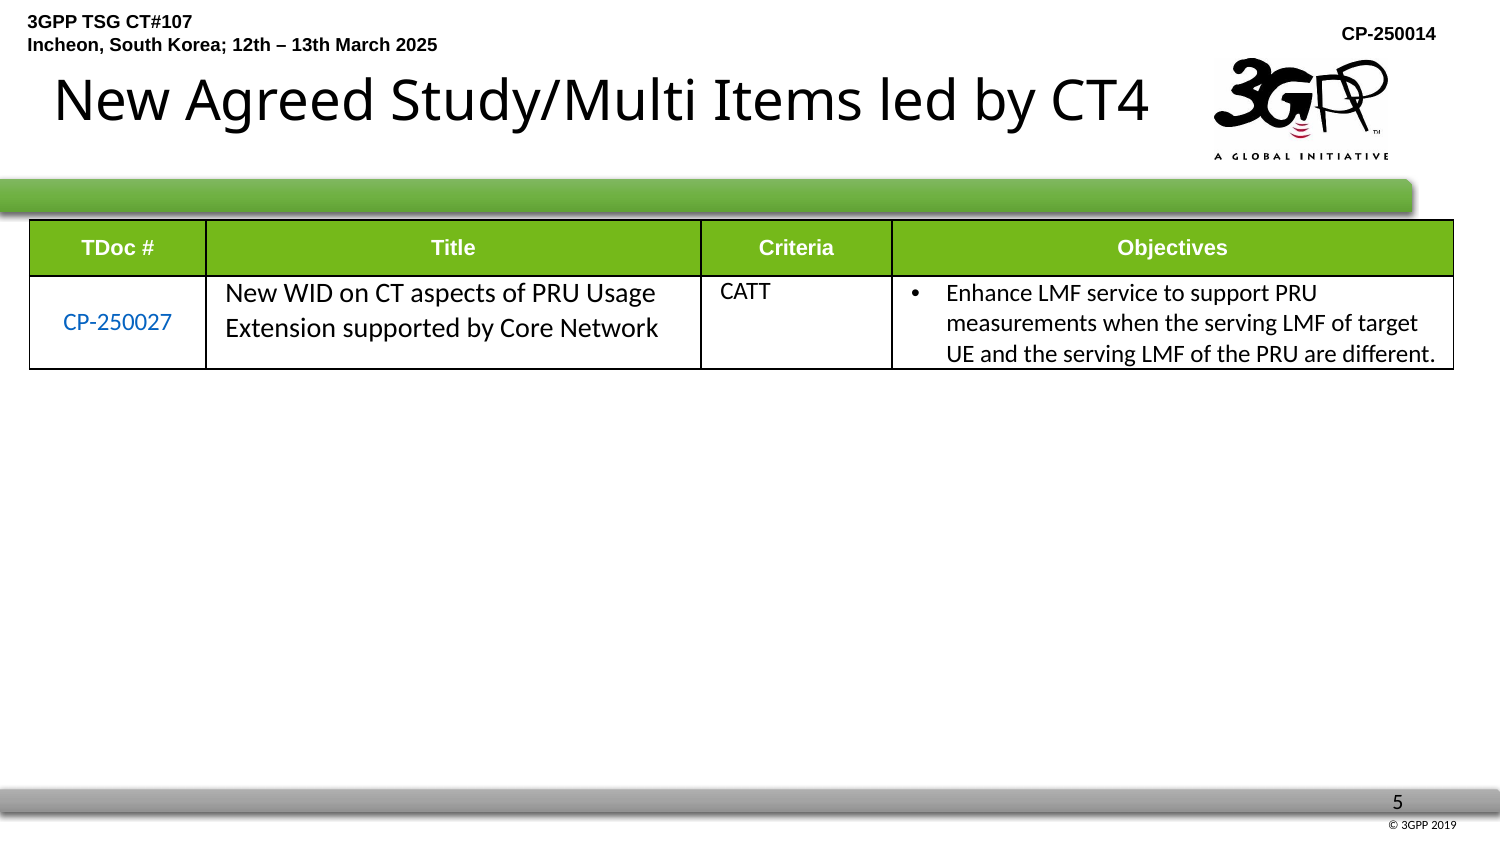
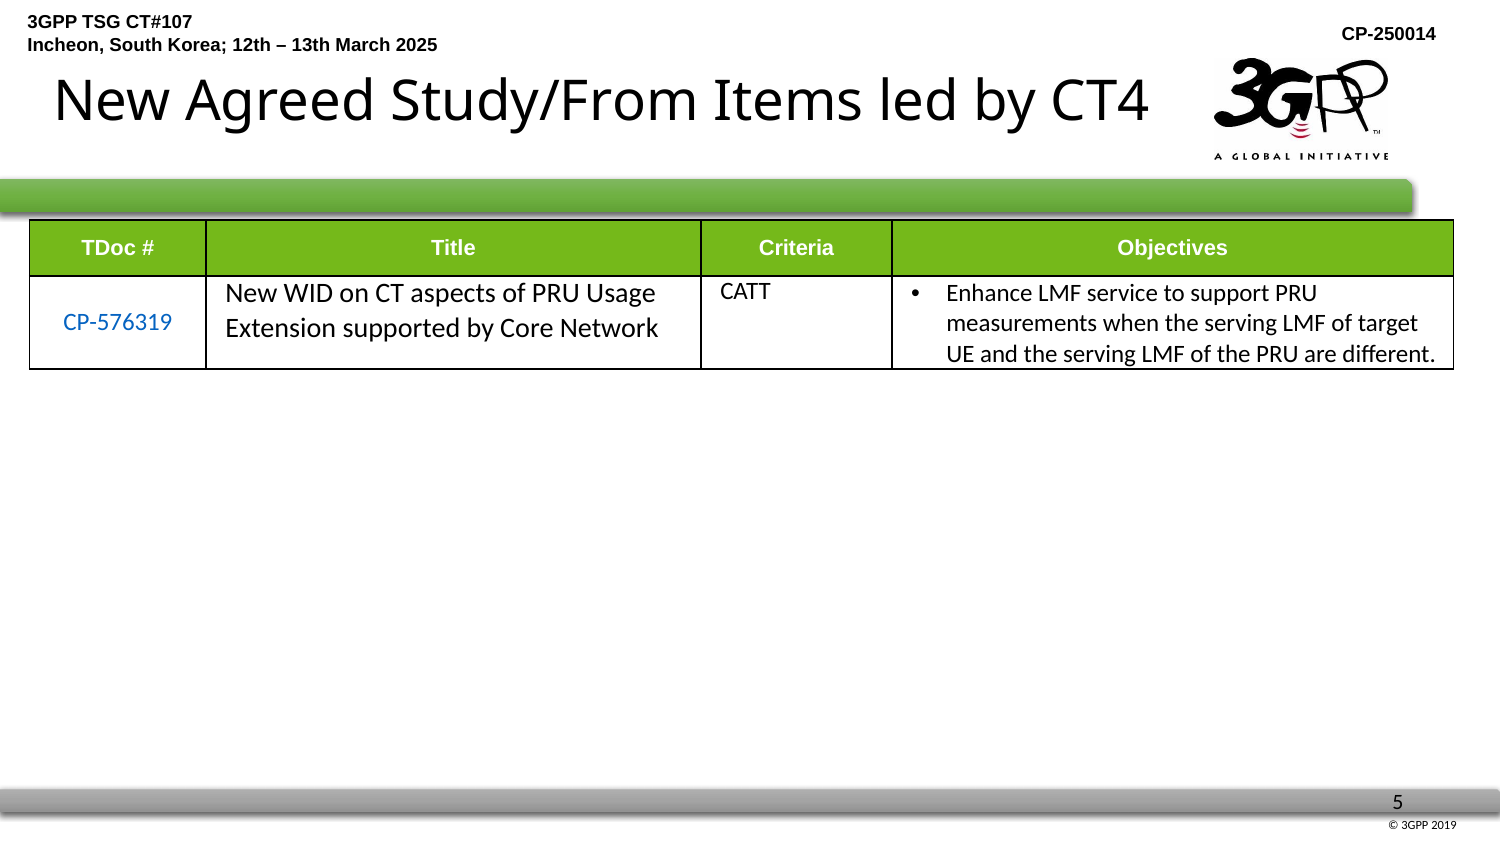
Study/Multi: Study/Multi -> Study/From
CP-250027: CP-250027 -> CP-576319
